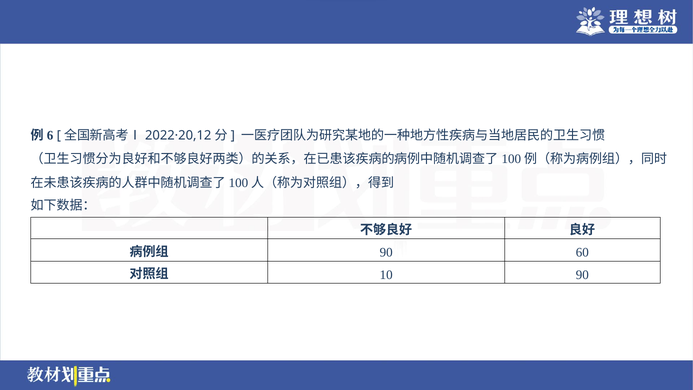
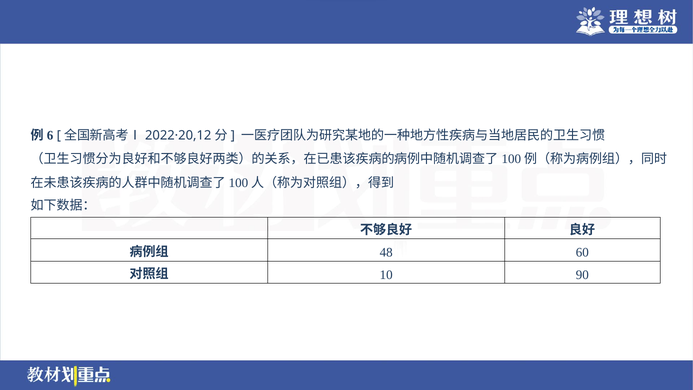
90 at (386, 253): 90 -> 48
